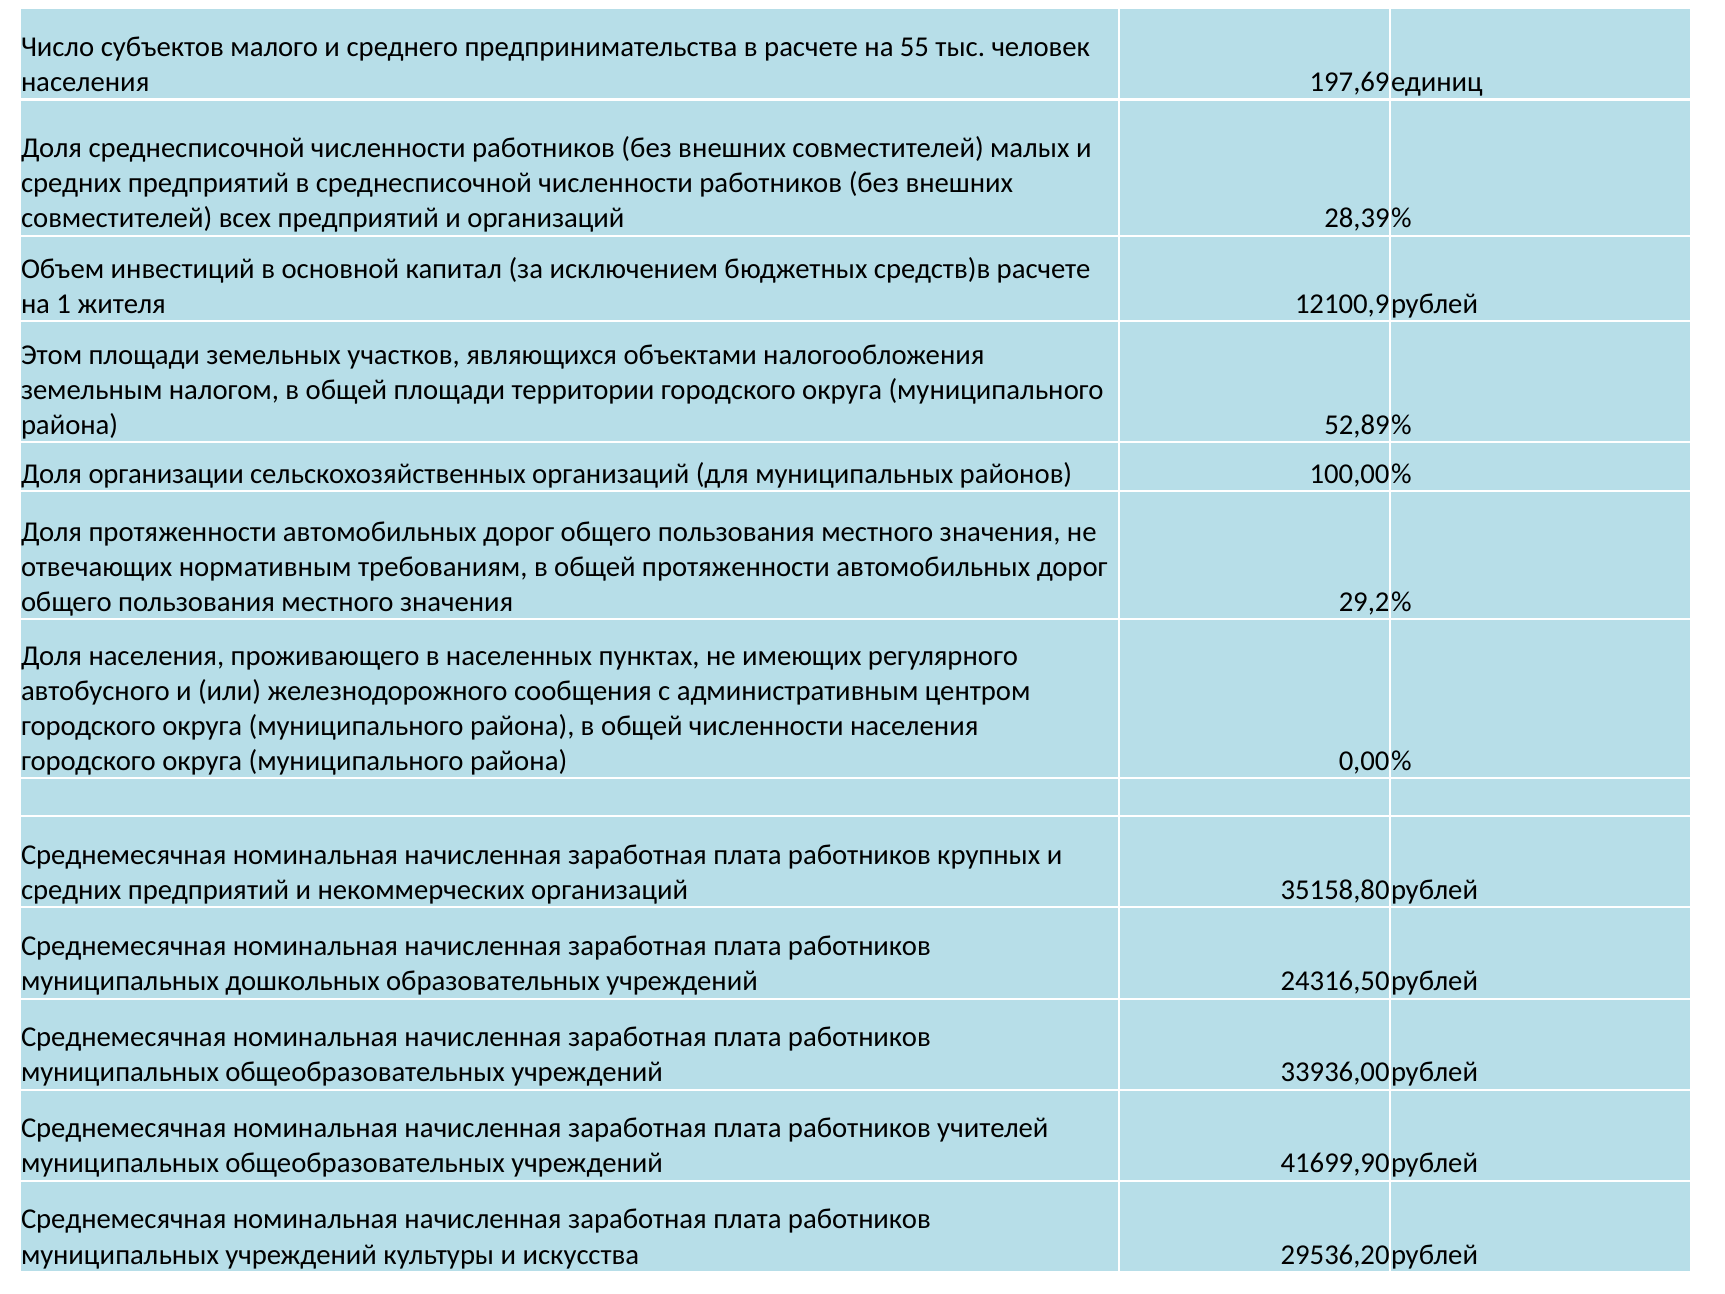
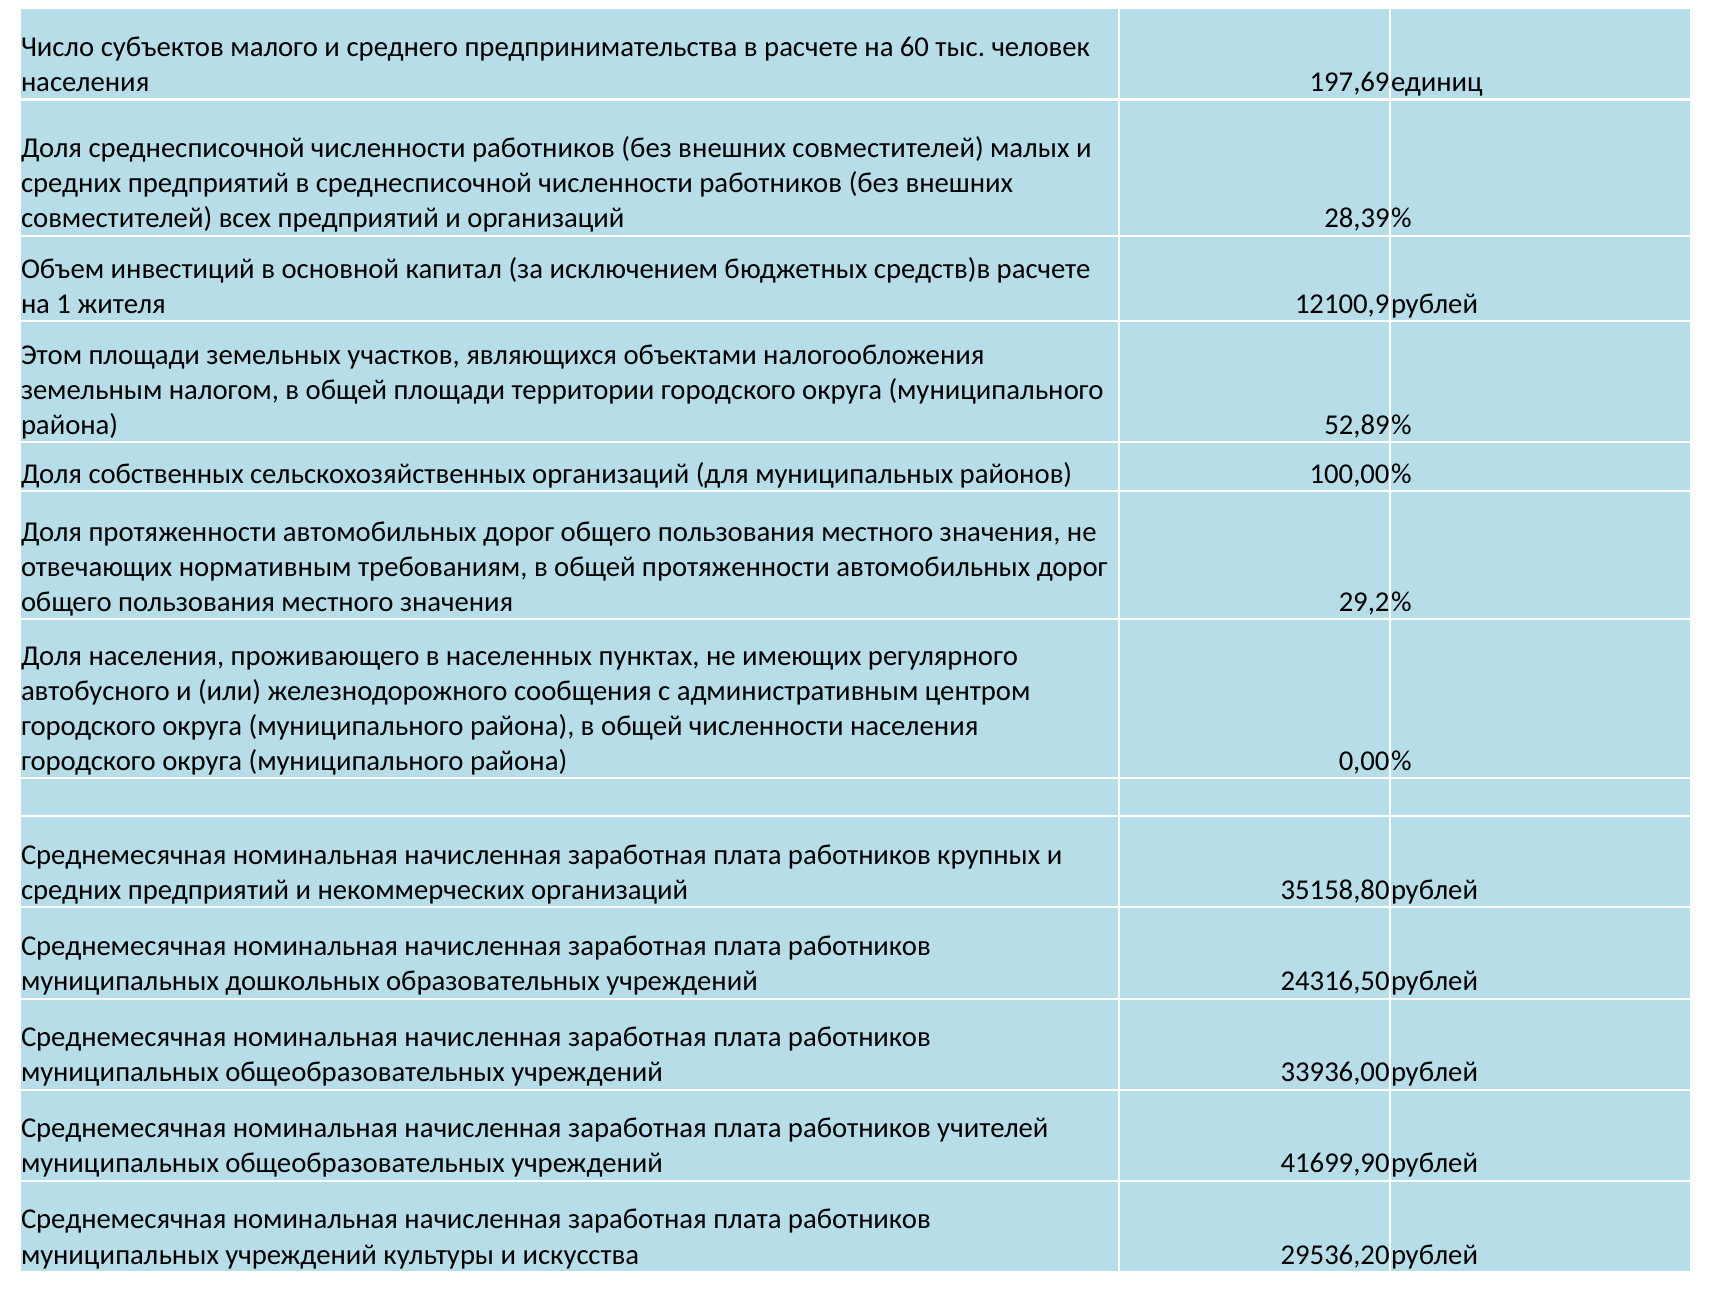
55: 55 -> 60
организации: организации -> собственных
